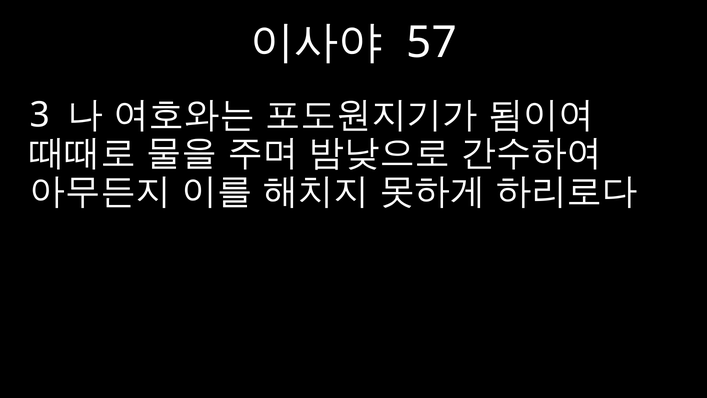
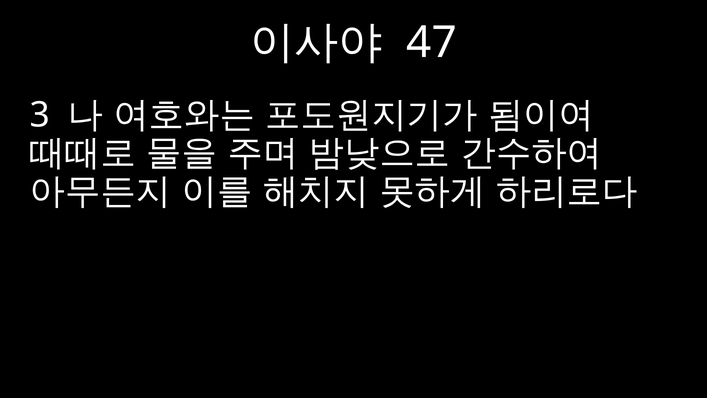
57: 57 -> 47
